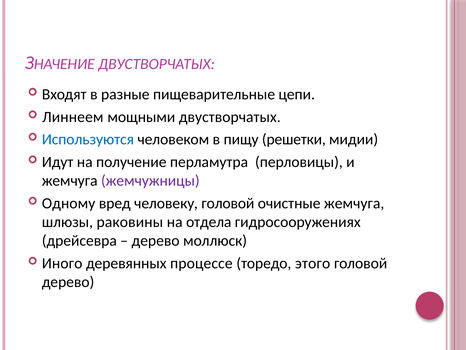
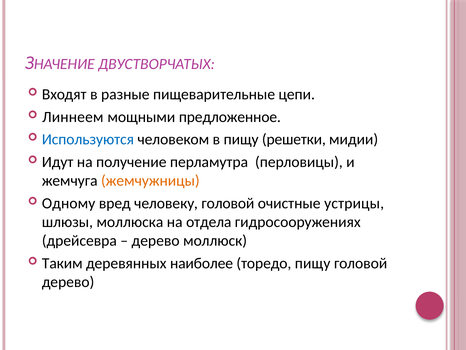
мощными двустворчатых: двустворчатых -> предложенное
жемчужницы colour: purple -> orange
очистные жемчуга: жемчуга -> устрицы
раковины: раковины -> моллюска
Иного: Иного -> Таким
процессе: процессе -> наиболее
торедо этого: этого -> пищу
